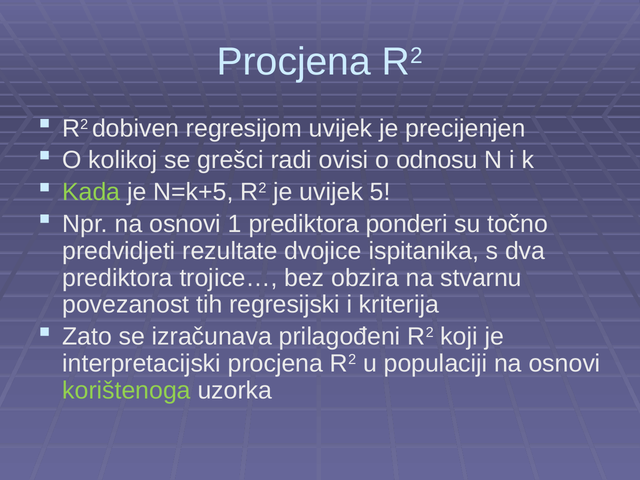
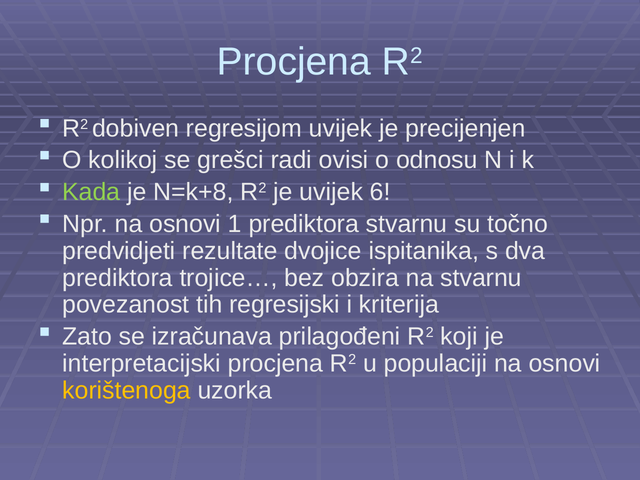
N=k+5: N=k+5 -> N=k+8
5: 5 -> 6
prediktora ponderi: ponderi -> stvarnu
korištenoga colour: light green -> yellow
